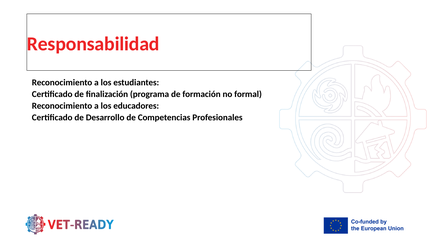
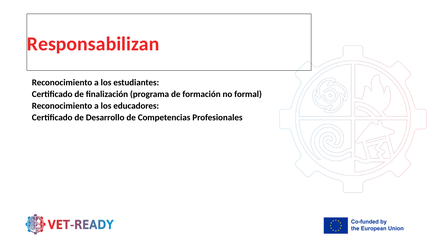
Responsabilidad: Responsabilidad -> Responsabilizan
